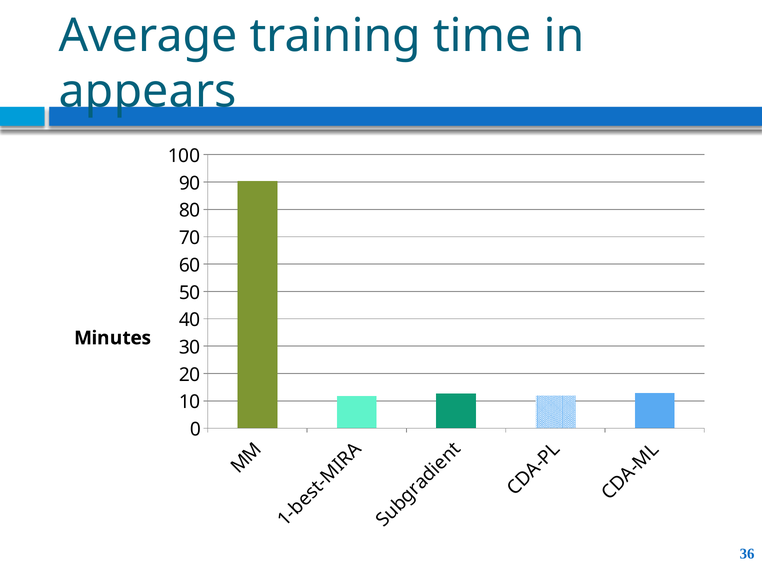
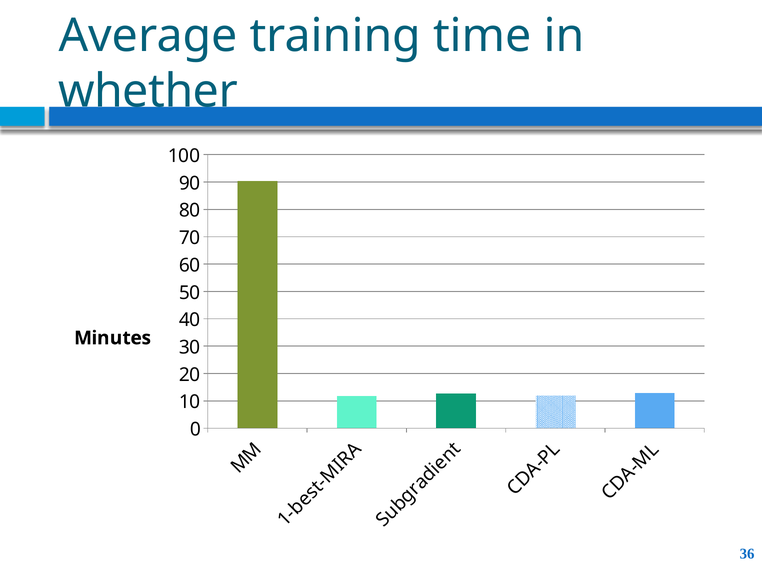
appears: appears -> whether
